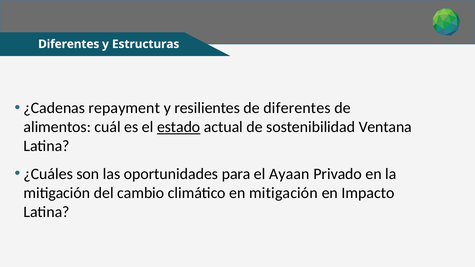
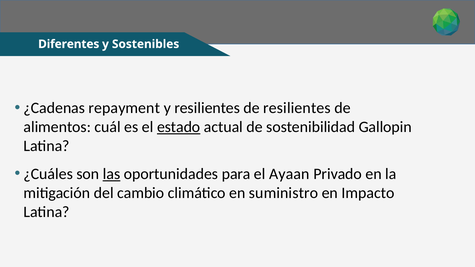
Estructuras: Estructuras -> Sostenibles
de diferentes: diferentes -> resilientes
Ventana: Ventana -> Gallopin
las underline: none -> present
en mitigación: mitigación -> suministro
